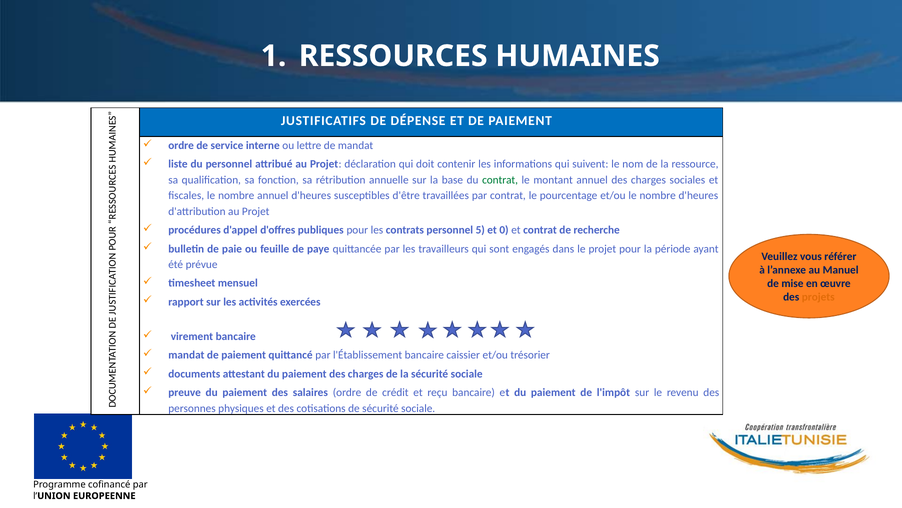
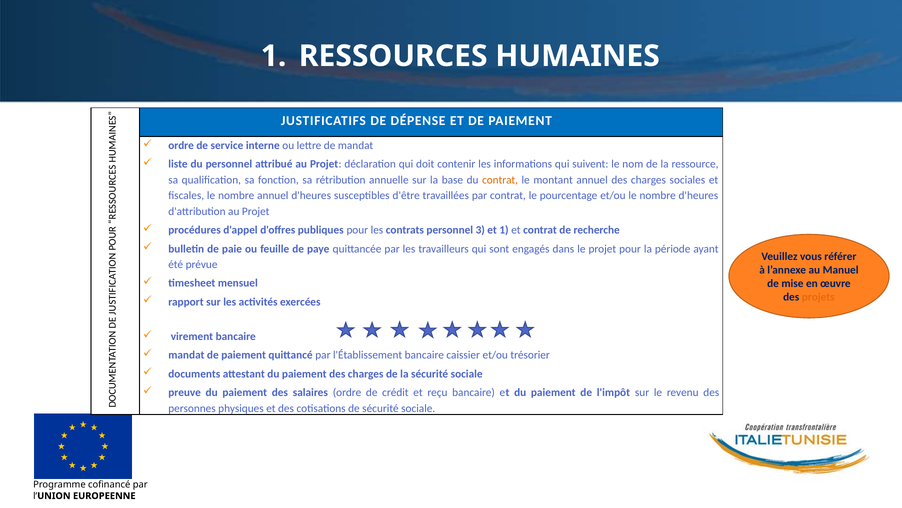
contrat at (500, 180) colour: green -> orange
5: 5 -> 3
et 0: 0 -> 1
